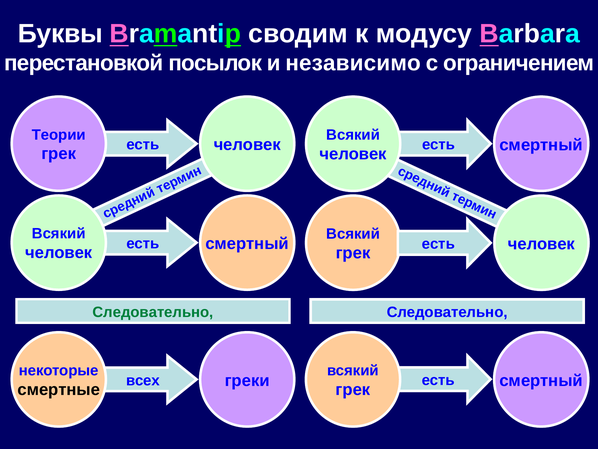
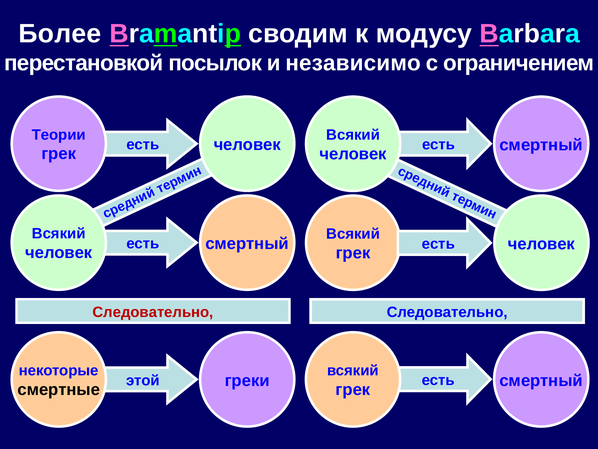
Буквы: Буквы -> Более
Следовательно at (153, 312) colour: green -> red
всех: всех -> этой
